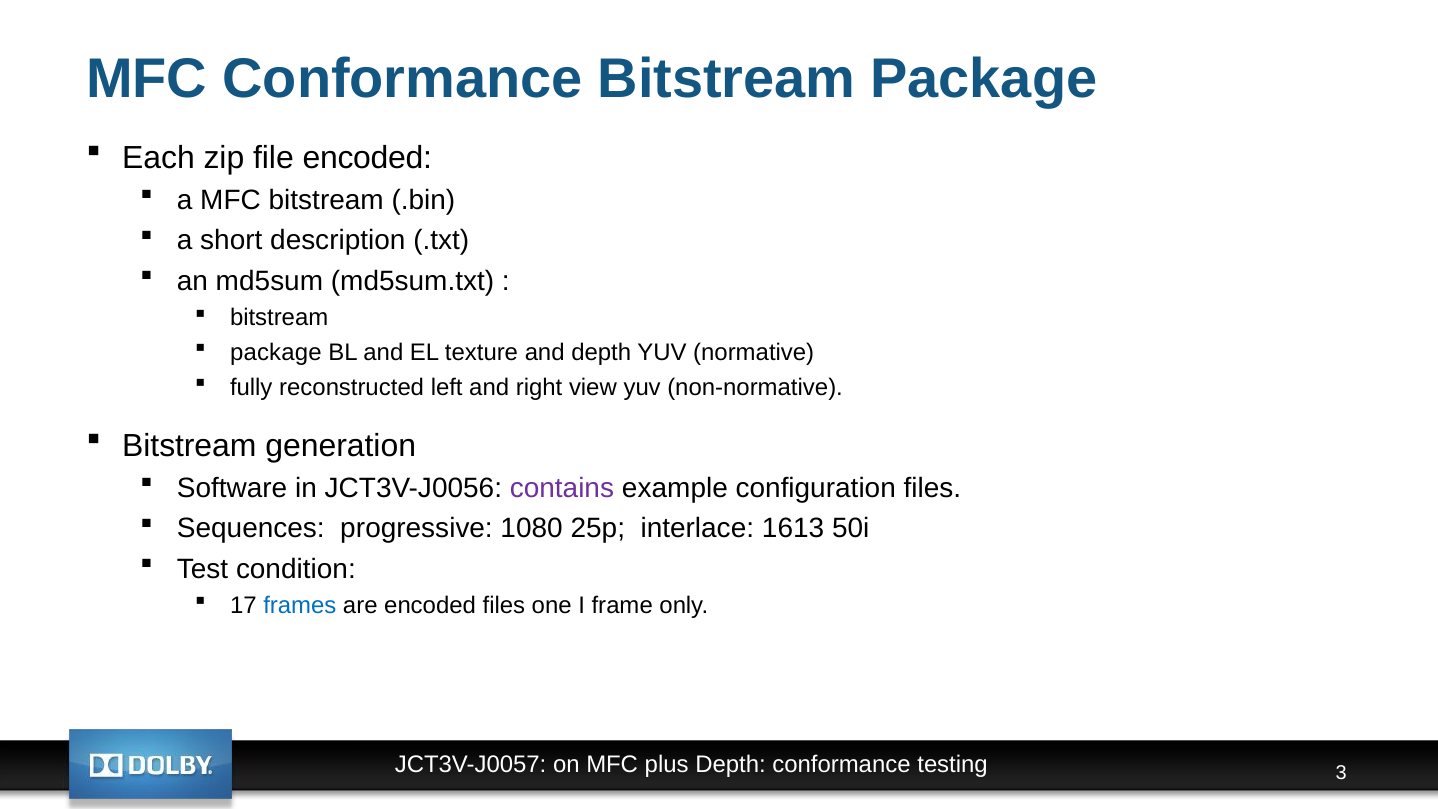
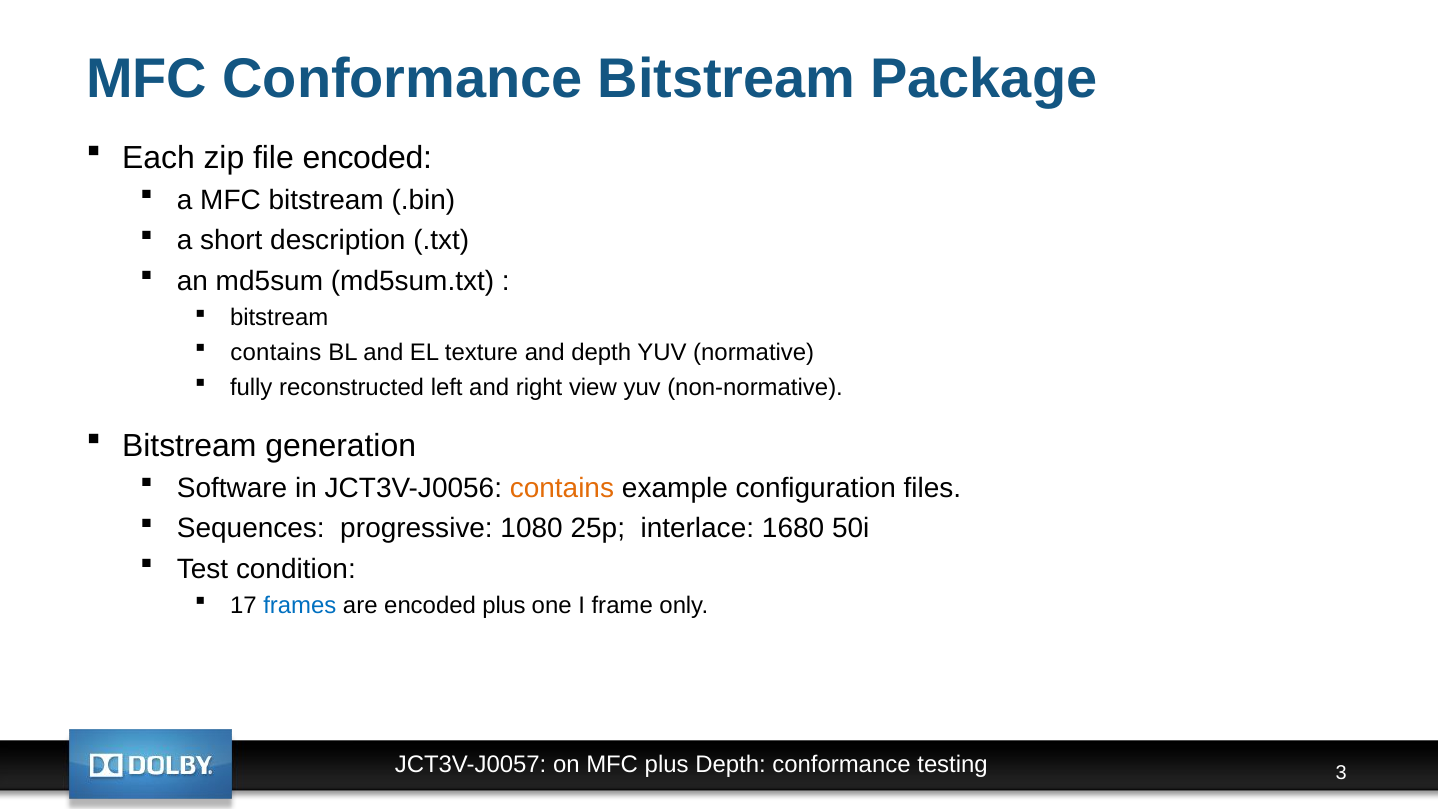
package at (276, 353): package -> contains
contains at (562, 488) colour: purple -> orange
1613: 1613 -> 1680
encoded files: files -> plus
